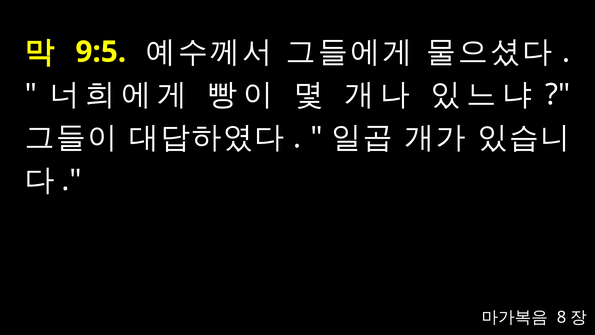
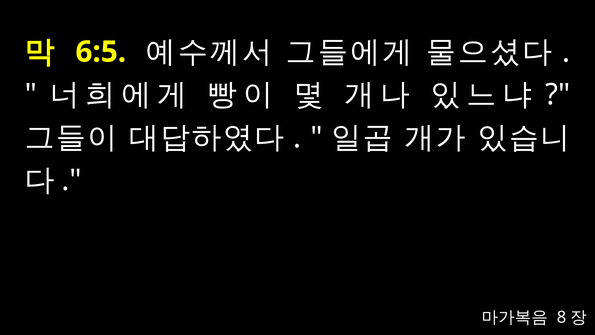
9:5: 9:5 -> 6:5
